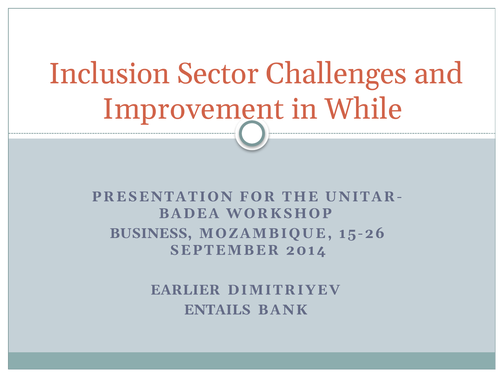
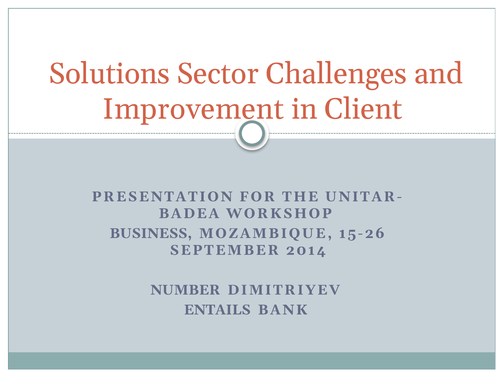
Inclusion: Inclusion -> Solutions
While: While -> Client
EARLIER: EARLIER -> NUMBER
